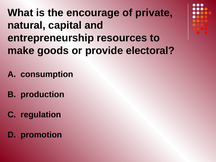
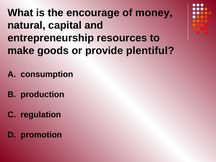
private: private -> money
electoral: electoral -> plentiful
